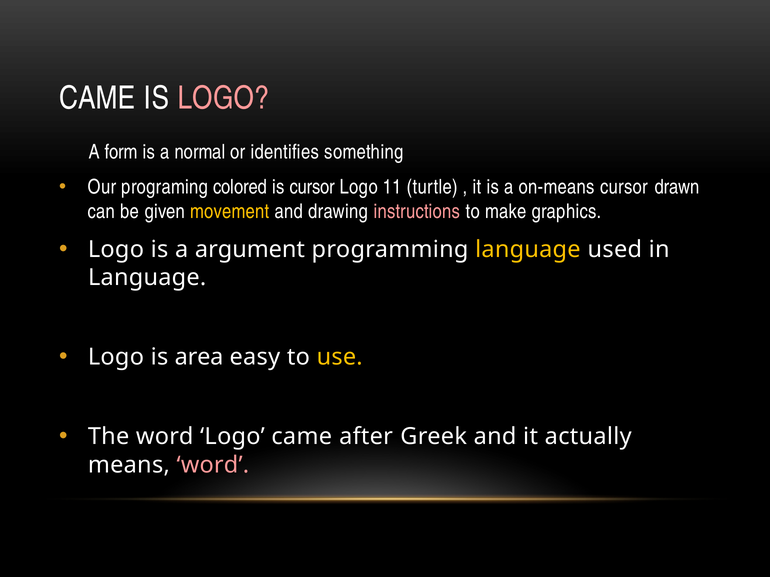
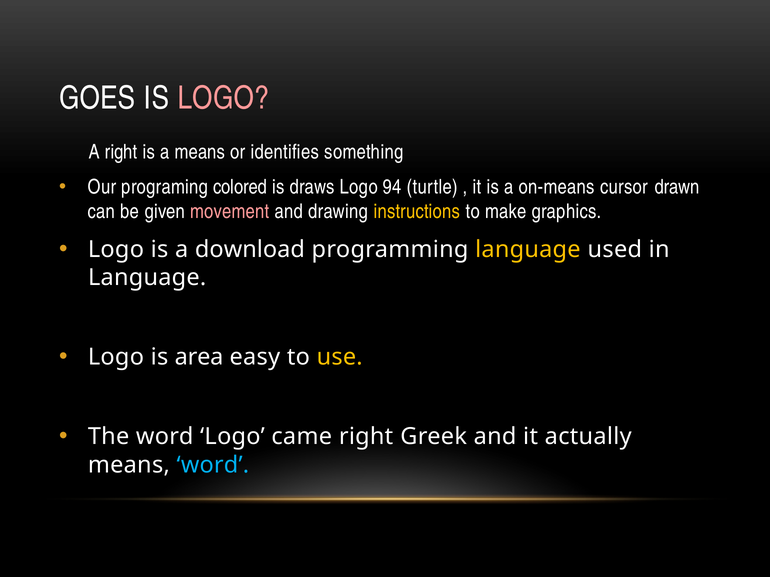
CAME at (97, 98): CAME -> GOES
A form: form -> right
a normal: normal -> means
is cursor: cursor -> draws
11: 11 -> 94
movement colour: yellow -> pink
instructions colour: pink -> yellow
argument: argument -> download
came after: after -> right
word at (213, 465) colour: pink -> light blue
